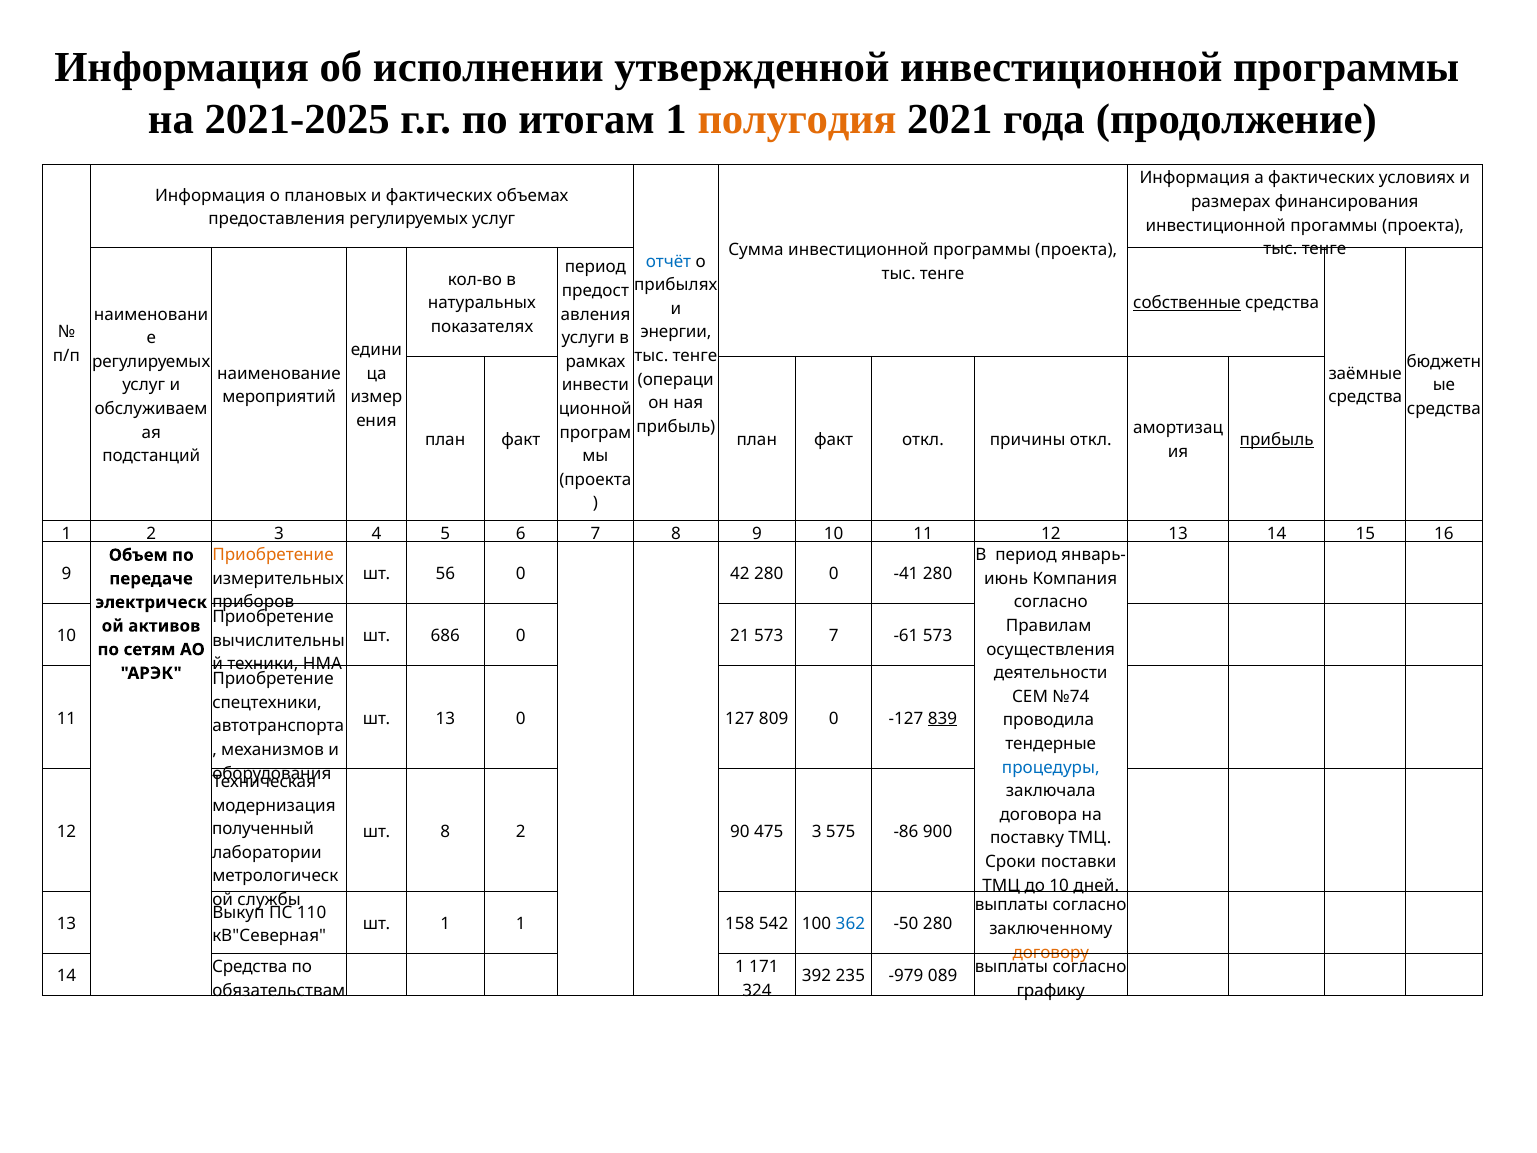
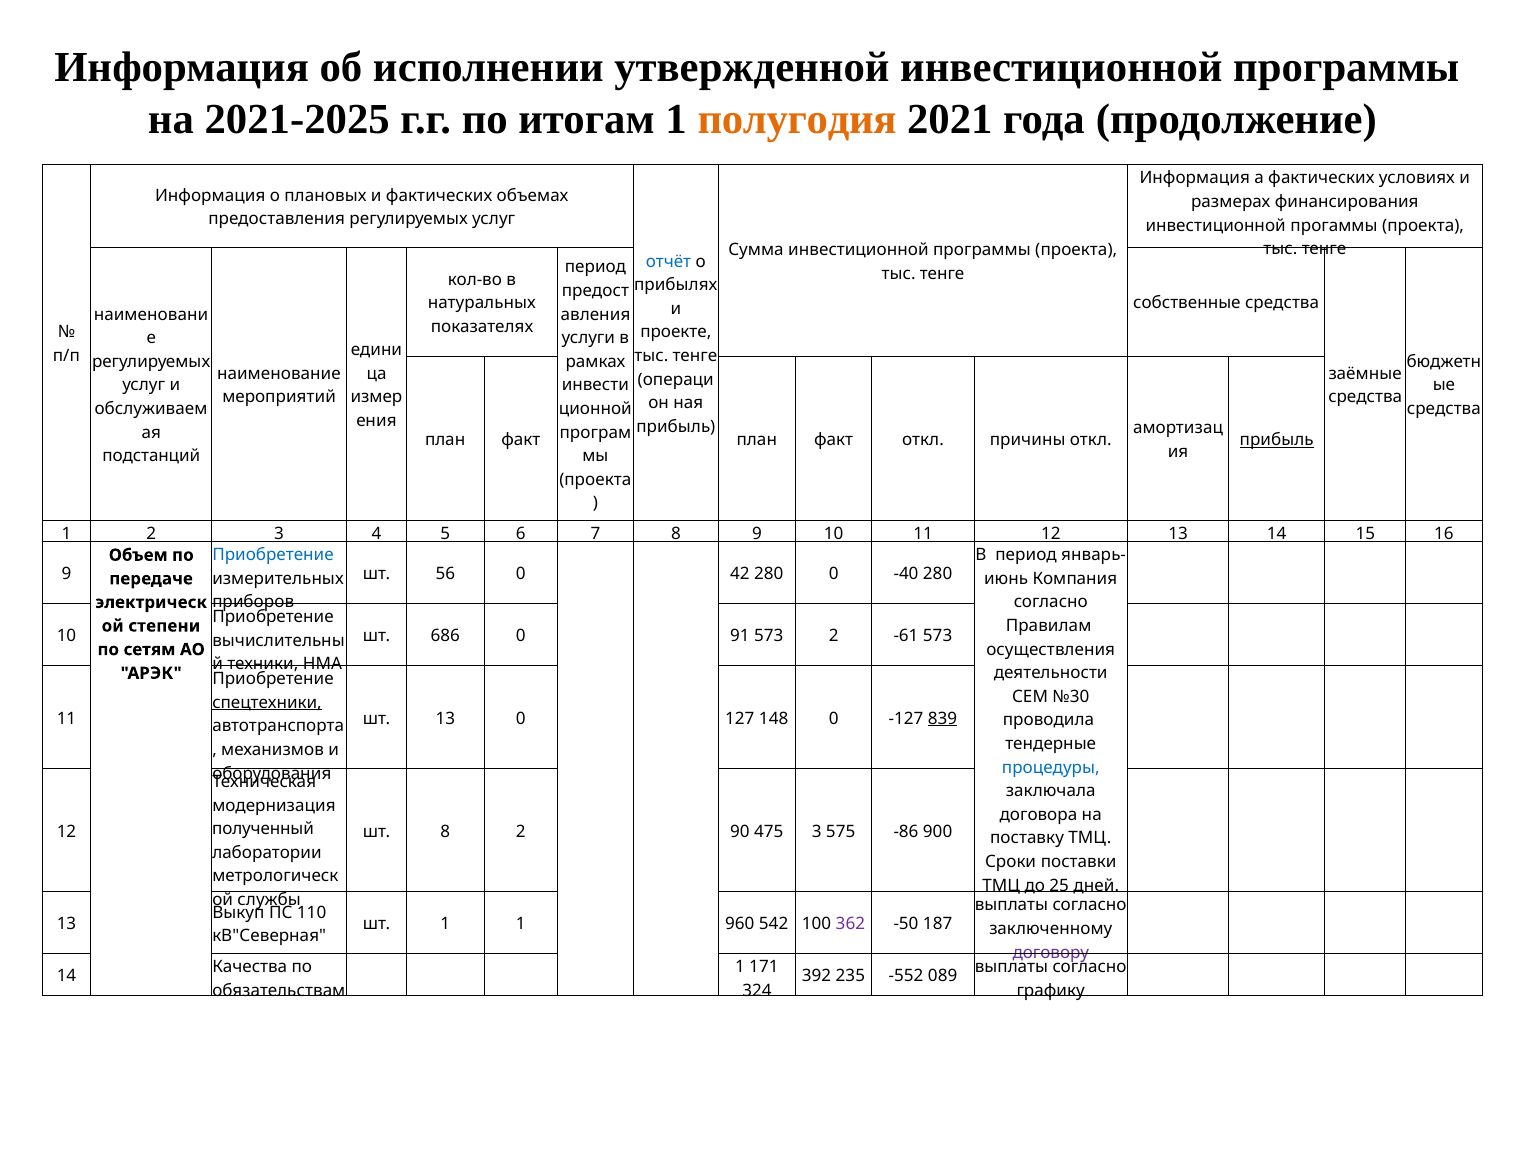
собственные underline: present -> none
энергии: энергии -> проекте
Приобретение at (273, 555) colour: orange -> blue
-41: -41 -> -40
активов: активов -> степени
21: 21 -> 91
573 7: 7 -> 2
№74: №74 -> №30
спецтехники underline: none -> present
809: 809 -> 148
до 10: 10 -> 25
158: 158 -> 960
362 colour: blue -> purple
-50 280: 280 -> 187
договору colour: orange -> purple
Средства at (250, 967): Средства -> Качества
-979: -979 -> -552
